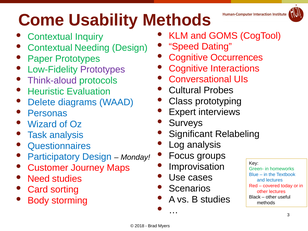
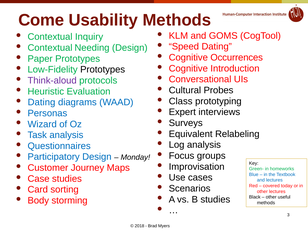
Interactions: Interactions -> Introduction
Prototypes at (103, 70) colour: purple -> black
Delete at (42, 102): Delete -> Dating
Significant: Significant -> Equivalent
Need: Need -> Case
